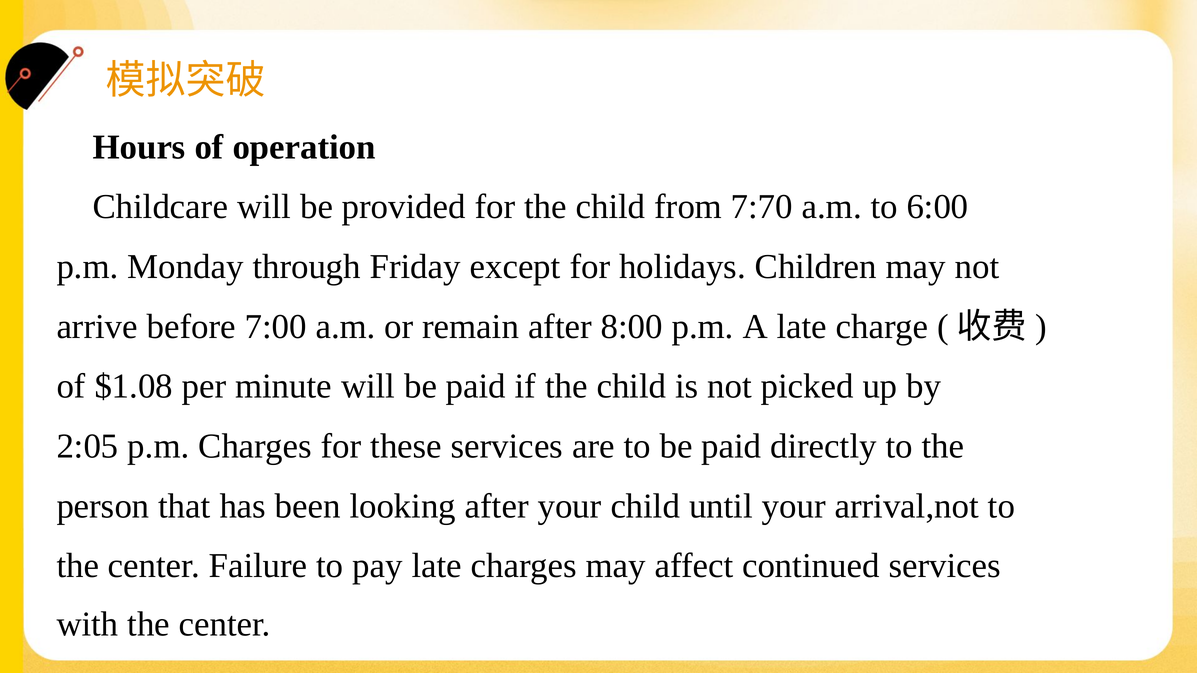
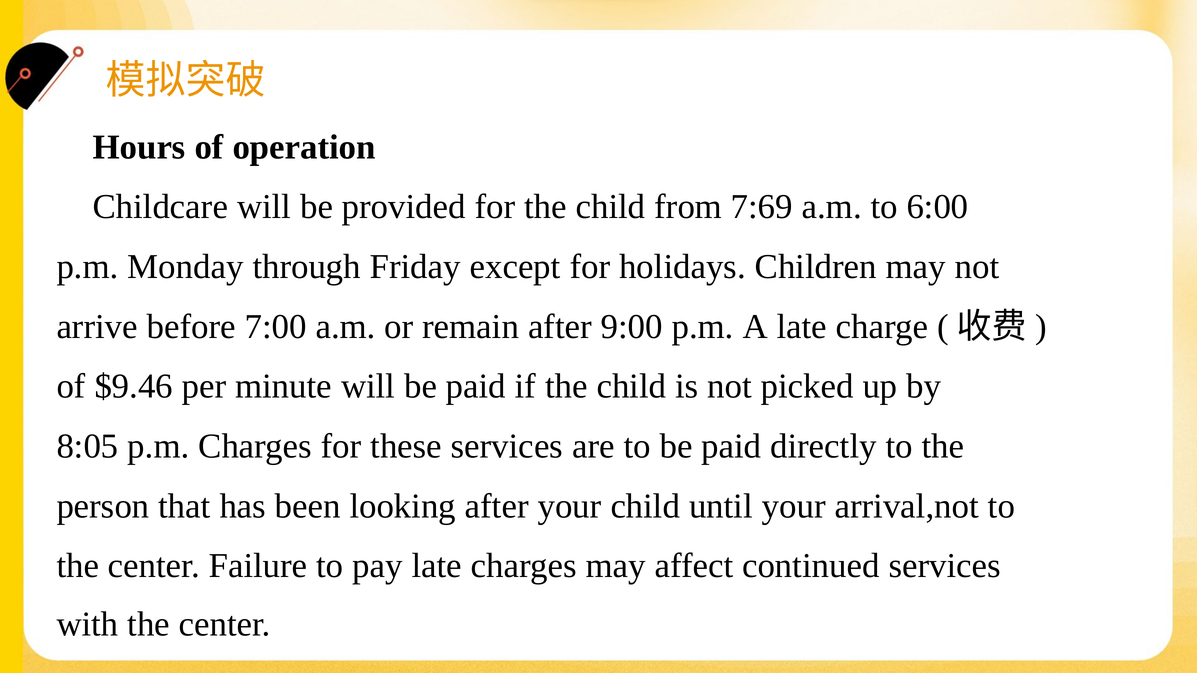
7:70: 7:70 -> 7:69
8:00: 8:00 -> 9:00
$1.08: $1.08 -> $9.46
2:05: 2:05 -> 8:05
